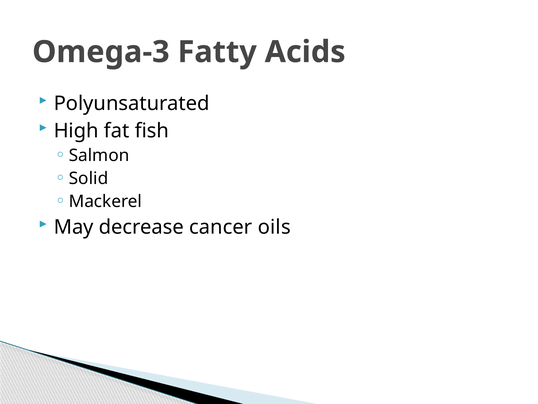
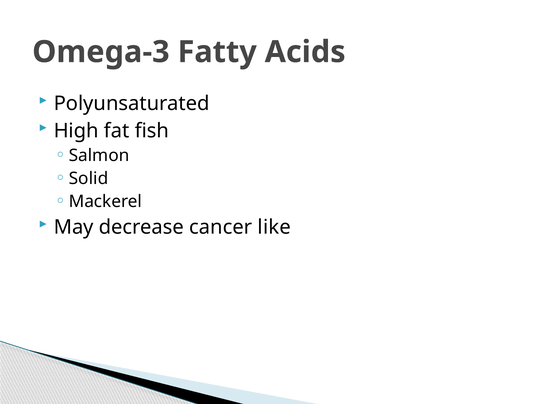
oils: oils -> like
